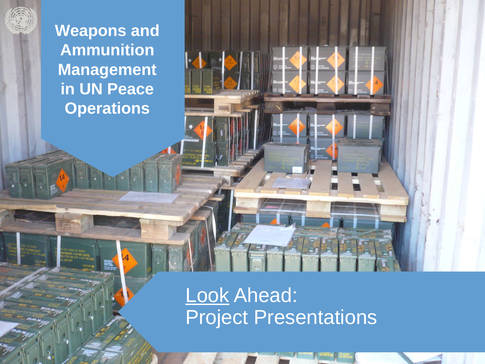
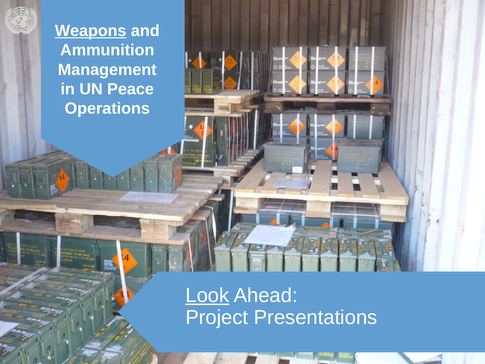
Weapons underline: none -> present
